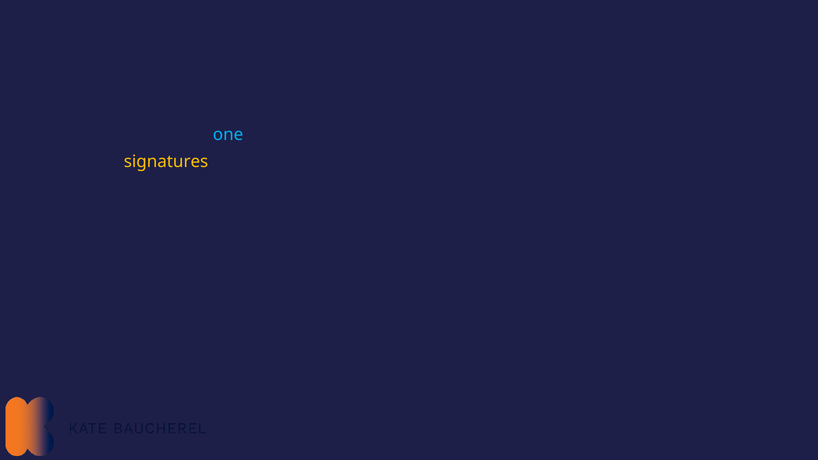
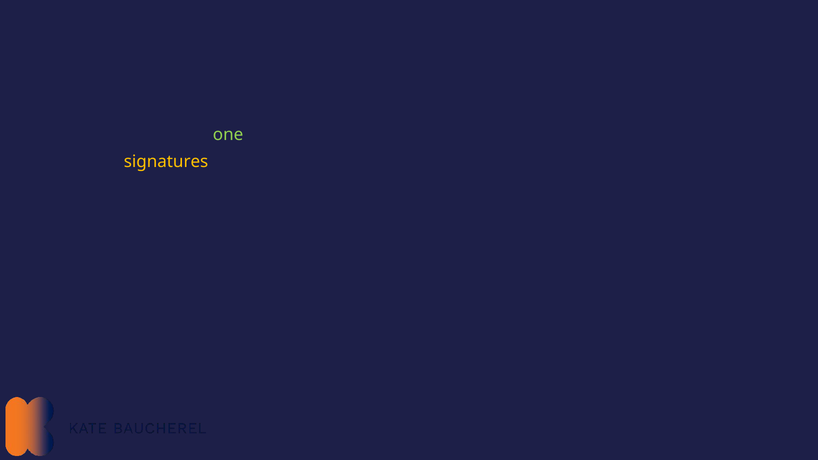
one colour: light blue -> light green
